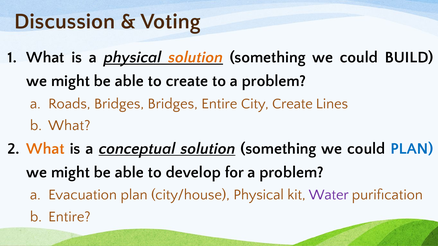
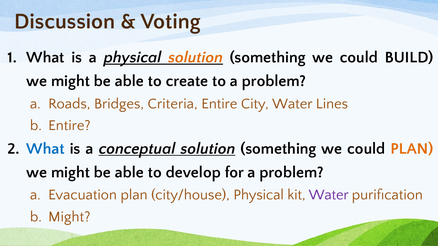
Bridges Bridges: Bridges -> Criteria
City Create: Create -> Water
What at (69, 126): What -> Entire
What at (45, 149) colour: orange -> blue
PLAN at (412, 149) colour: blue -> orange
Entire at (69, 217): Entire -> Might
